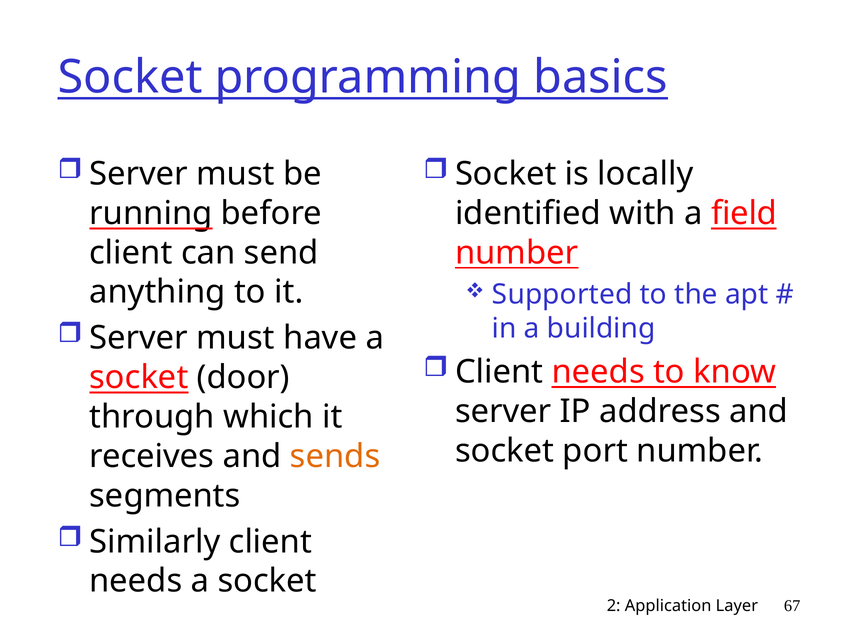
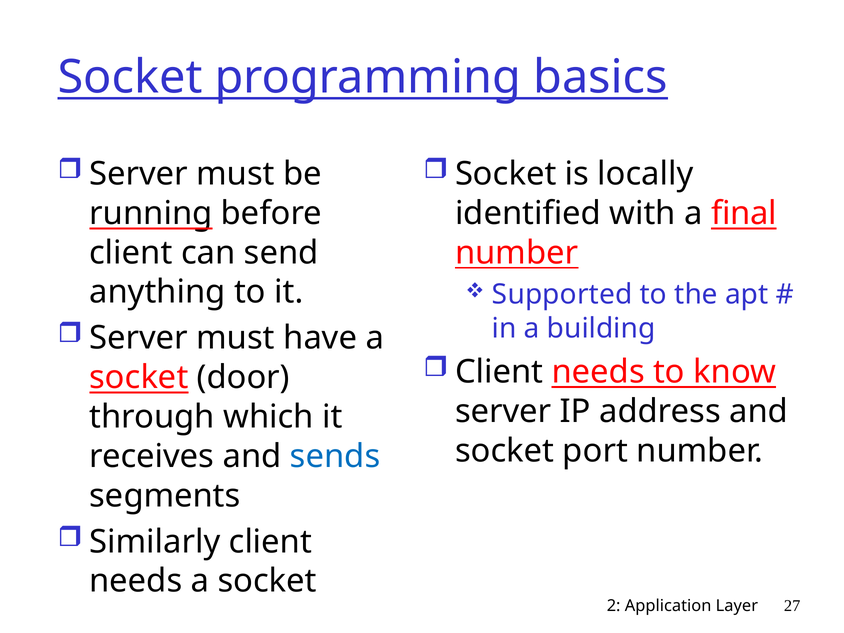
field: field -> final
sends colour: orange -> blue
67: 67 -> 27
